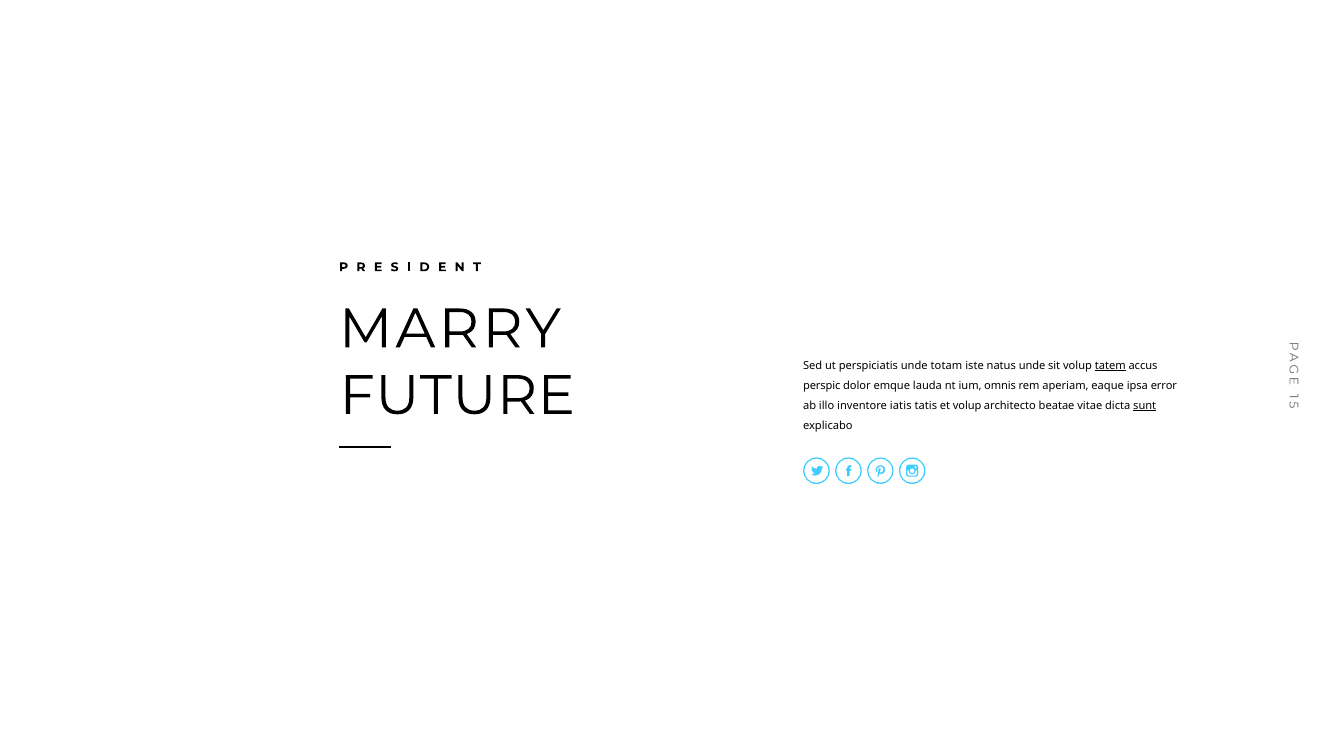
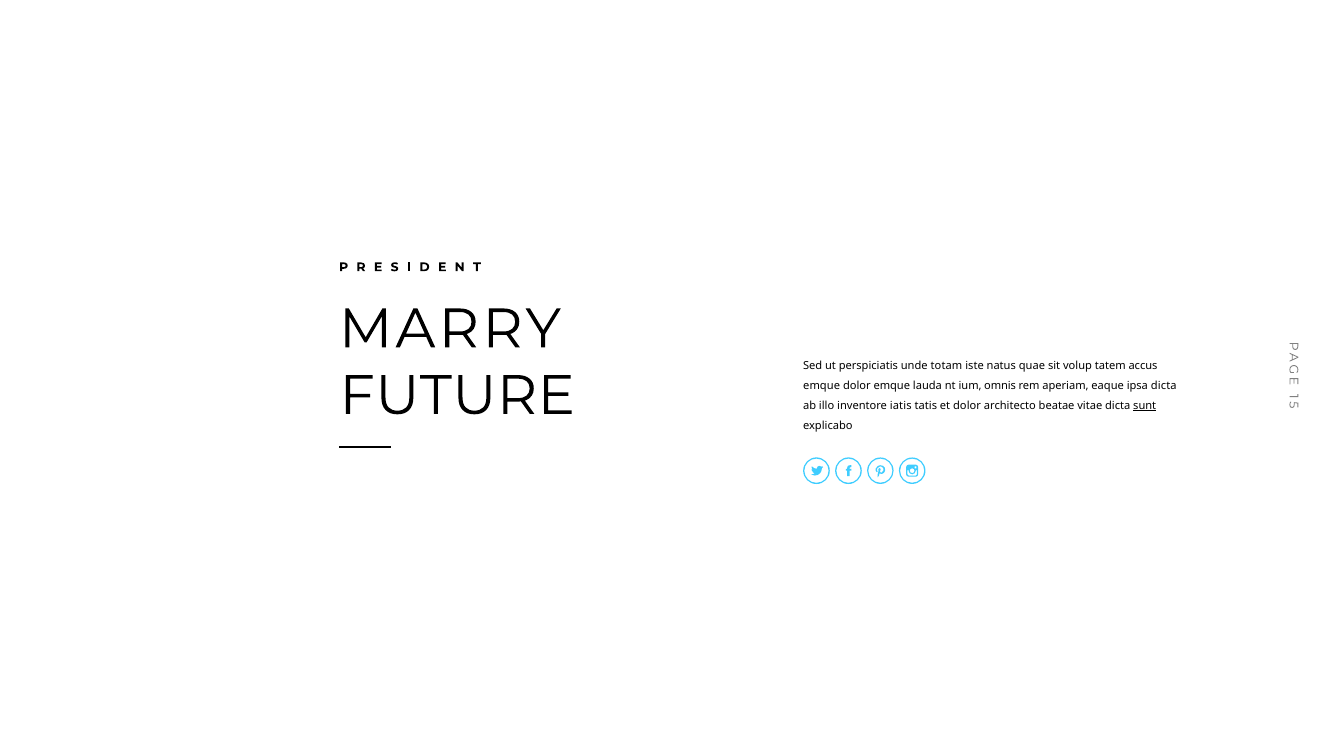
natus unde: unde -> quae
tatem underline: present -> none
perspic at (822, 386): perspic -> emque
ipsa error: error -> dicta
et volup: volup -> dolor
